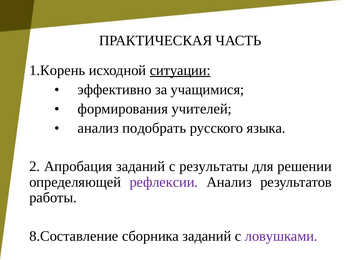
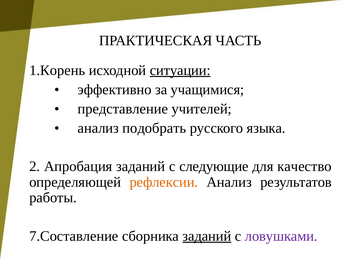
формирования: формирования -> представление
результаты: результаты -> следующие
решении: решении -> качество
рефлексии colour: purple -> orange
8.Составление: 8.Составление -> 7.Составление
заданий at (207, 236) underline: none -> present
